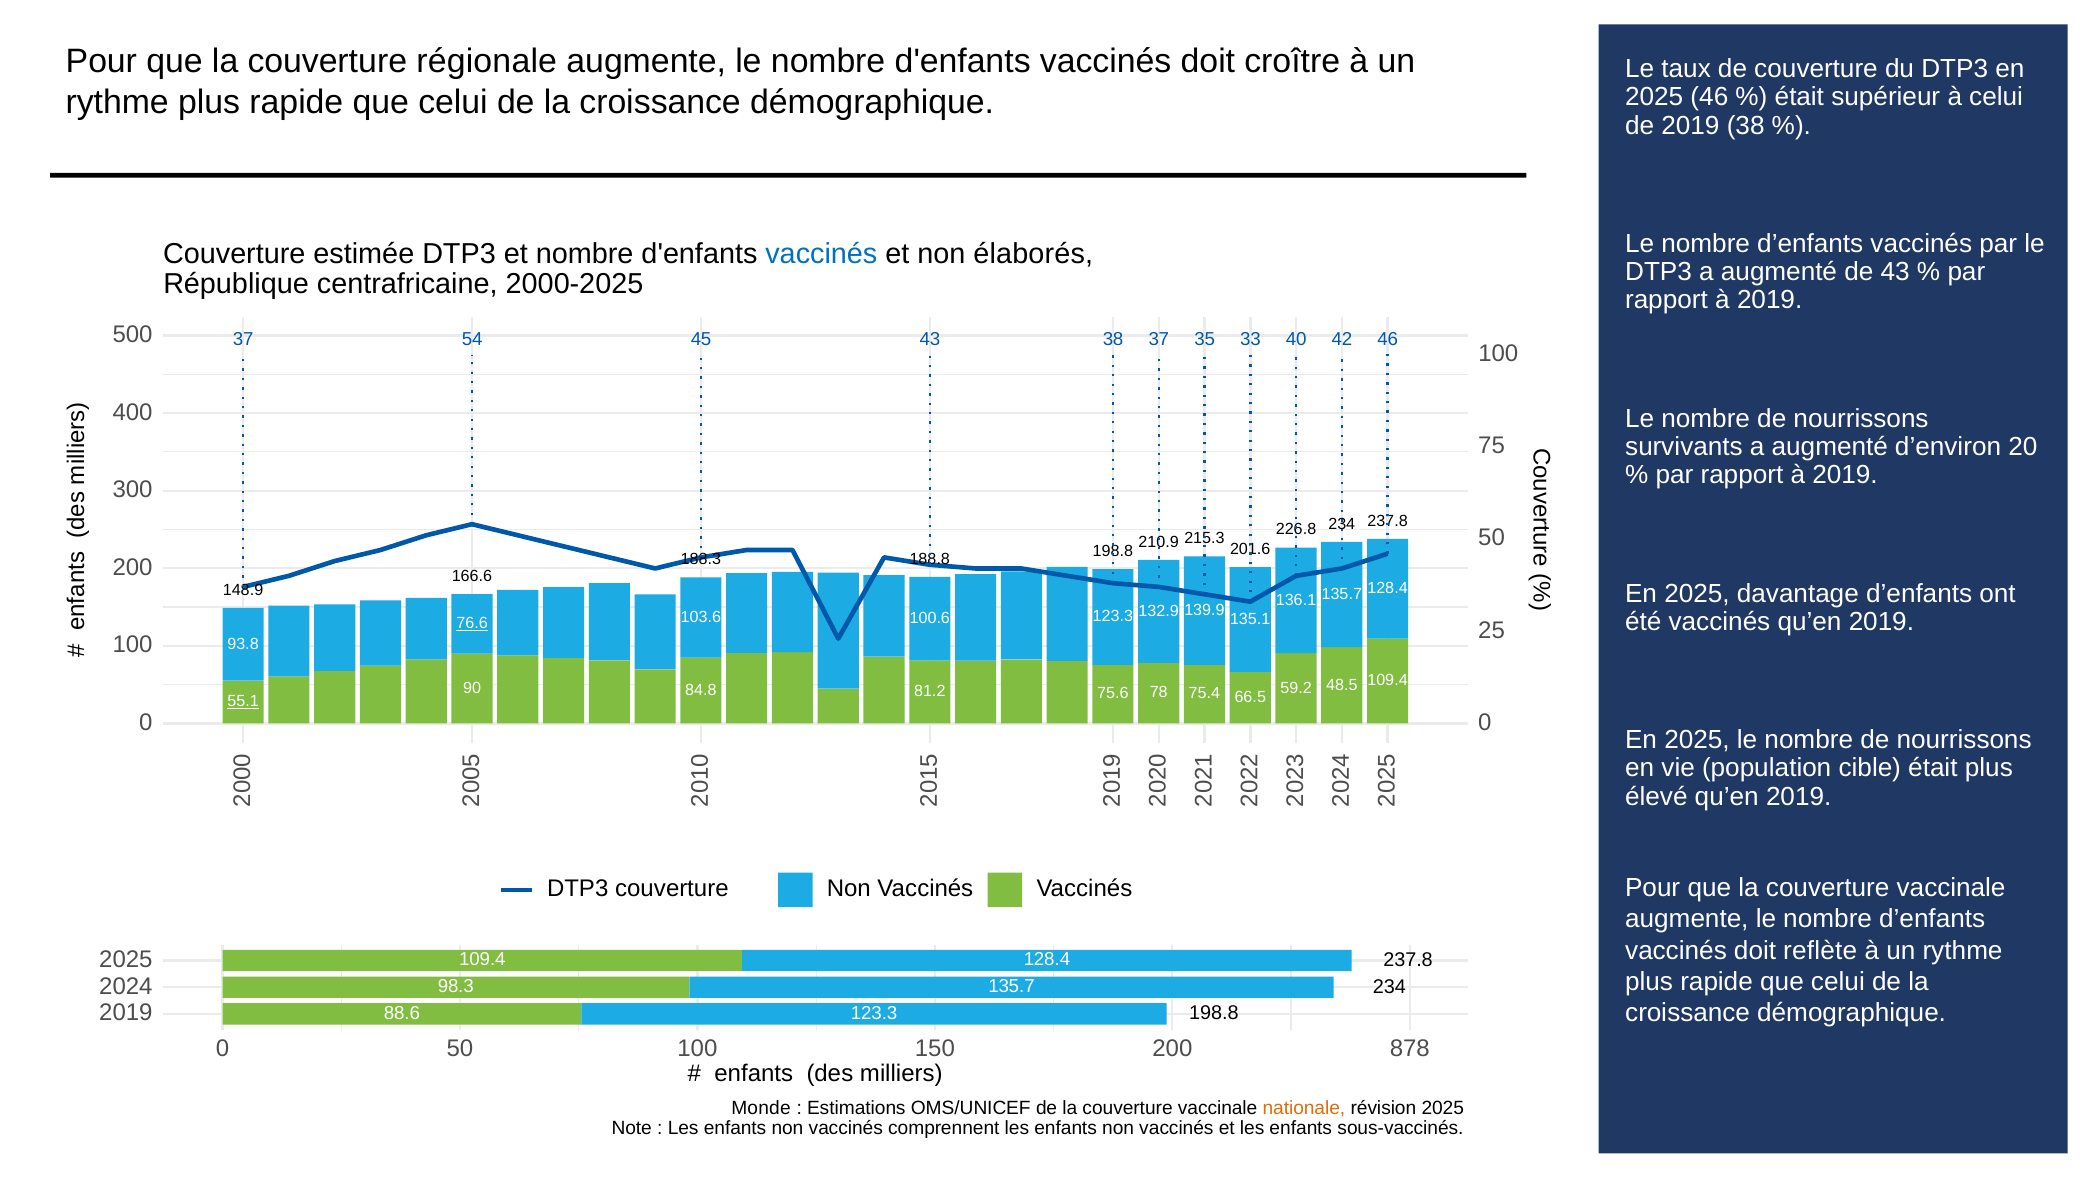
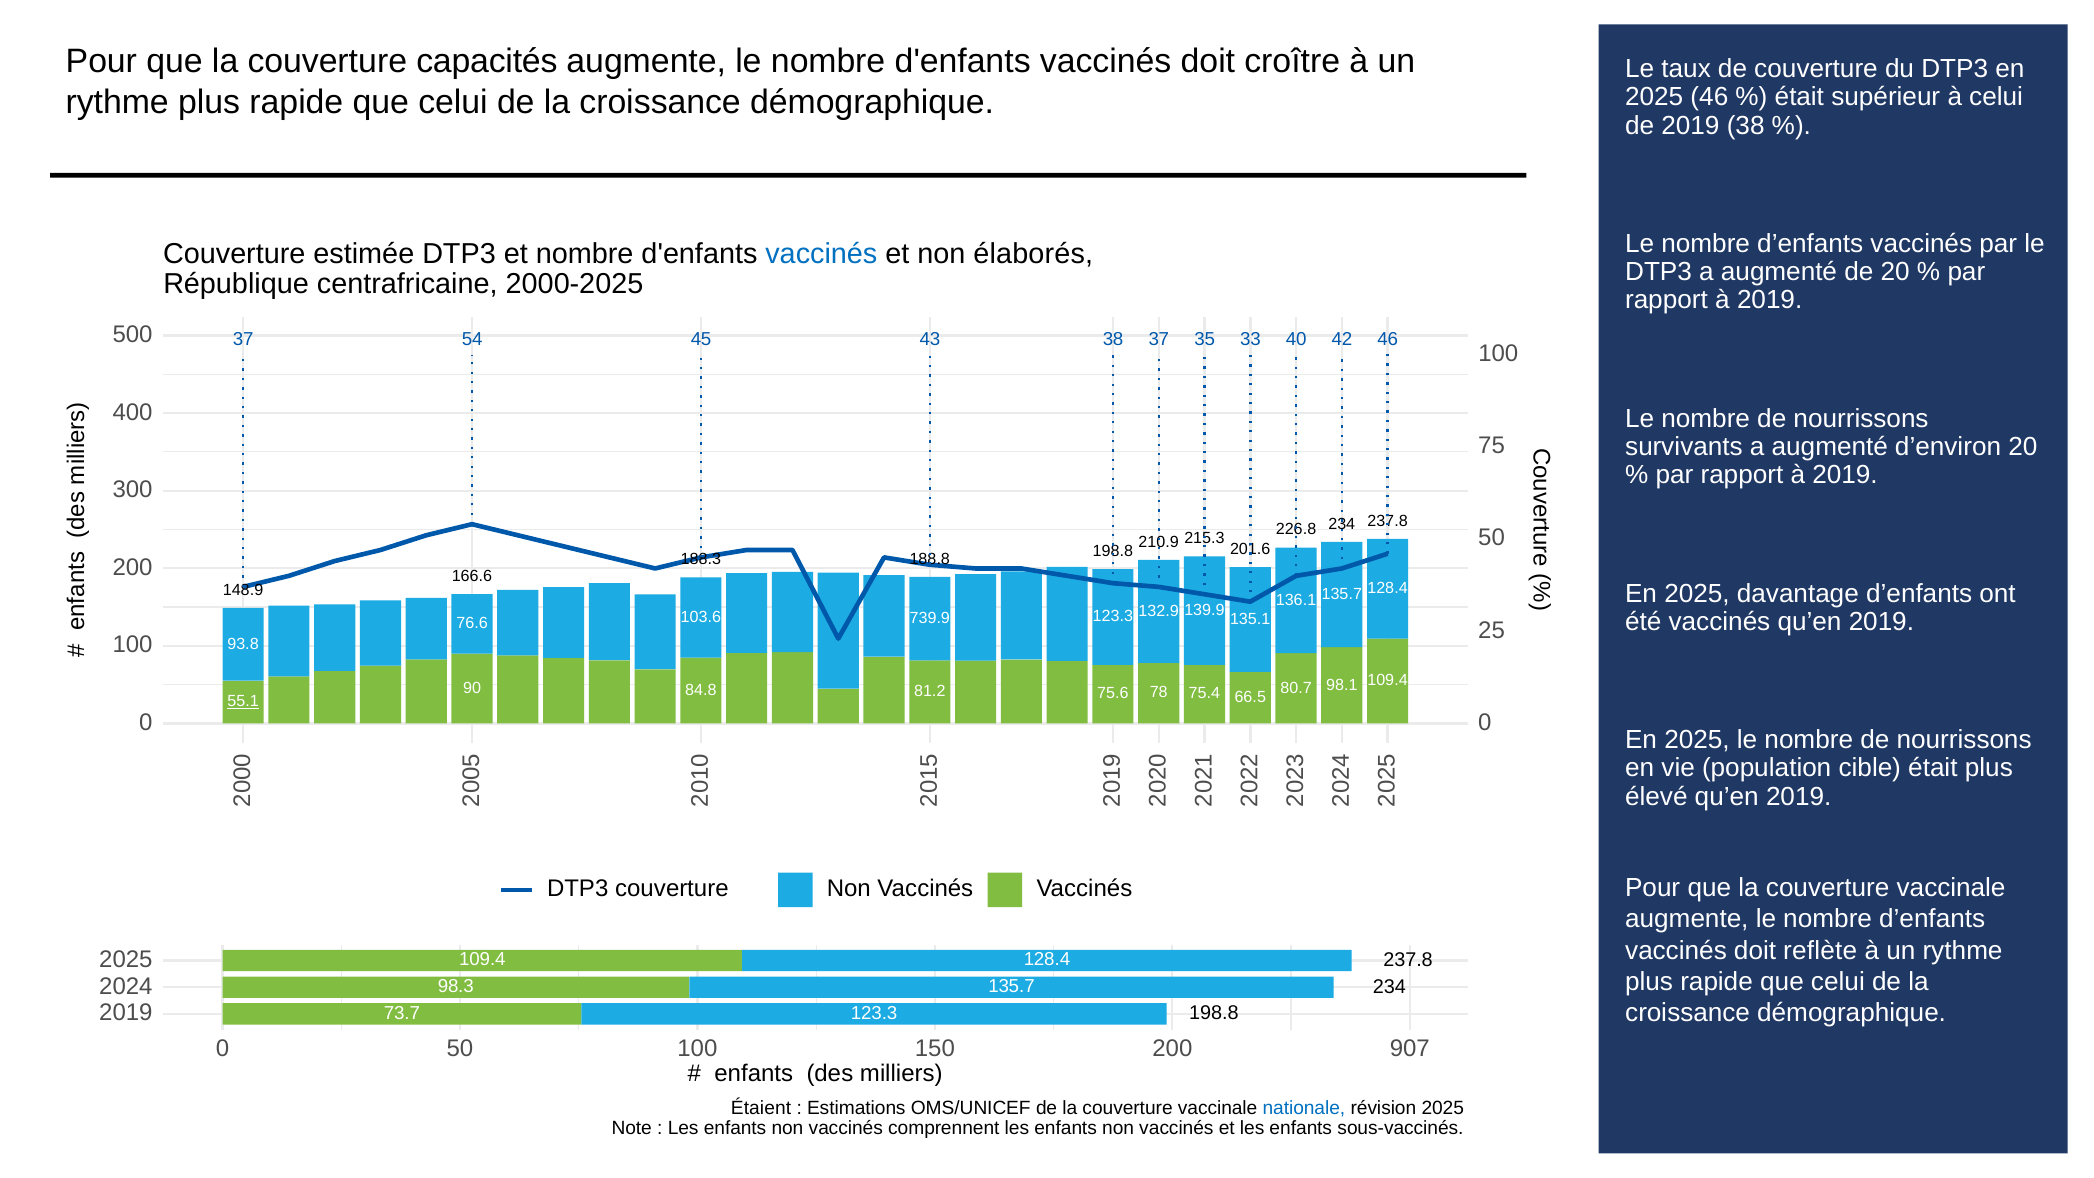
régionale: régionale -> capacités
de 43: 43 -> 20
100.6: 100.6 -> 739.9
76.6 underline: present -> none
48.5: 48.5 -> 98.1
59.2: 59.2 -> 80.7
88.6: 88.6 -> 73.7
878: 878 -> 907
Monde: Monde -> Étaient
nationale colour: orange -> blue
